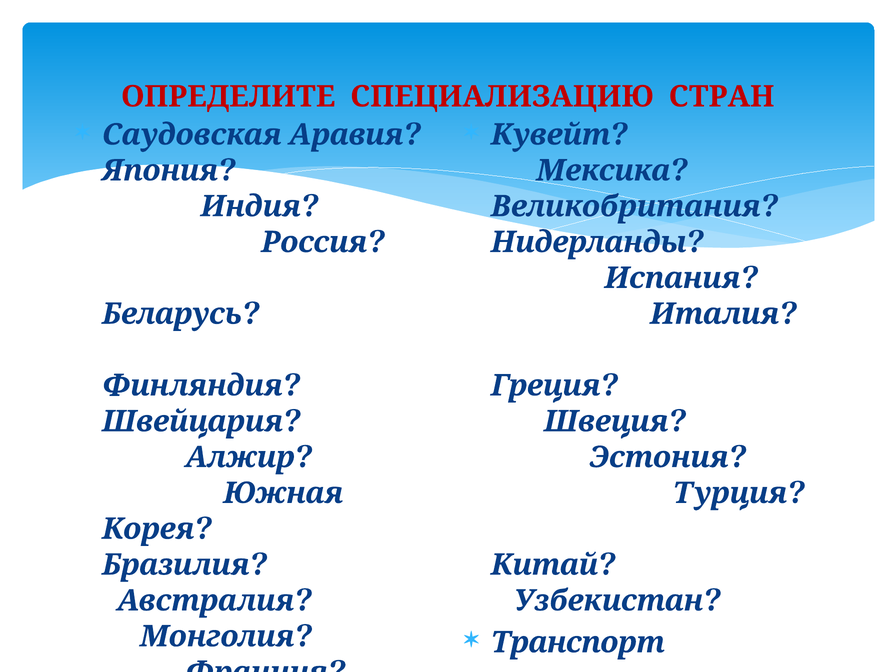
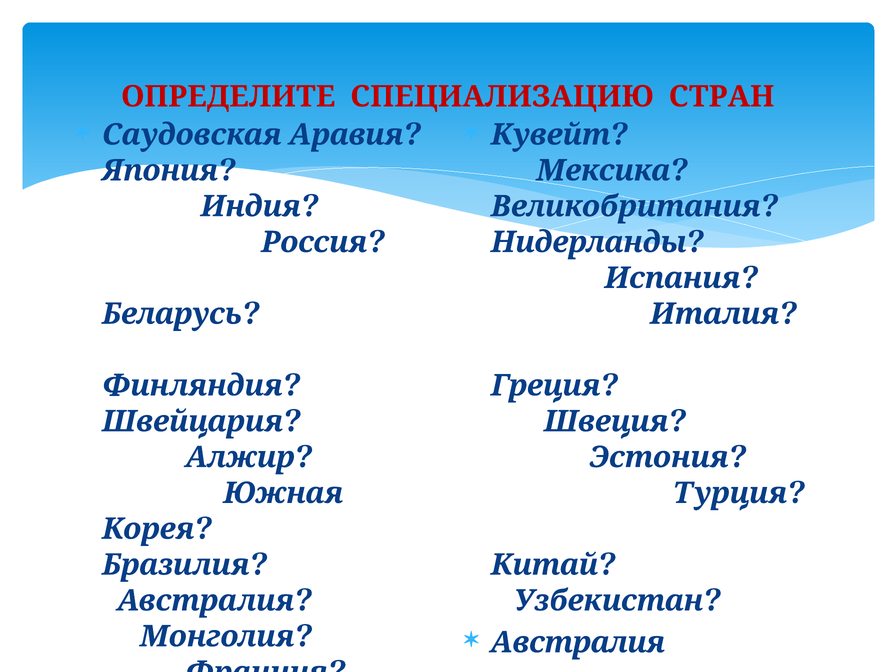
Транспорт at (578, 642): Транспорт -> Австралия
